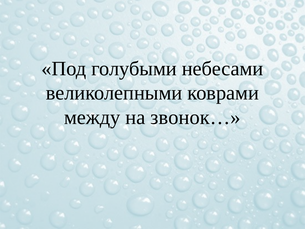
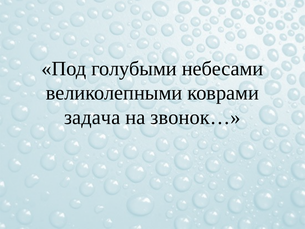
между: между -> задача
